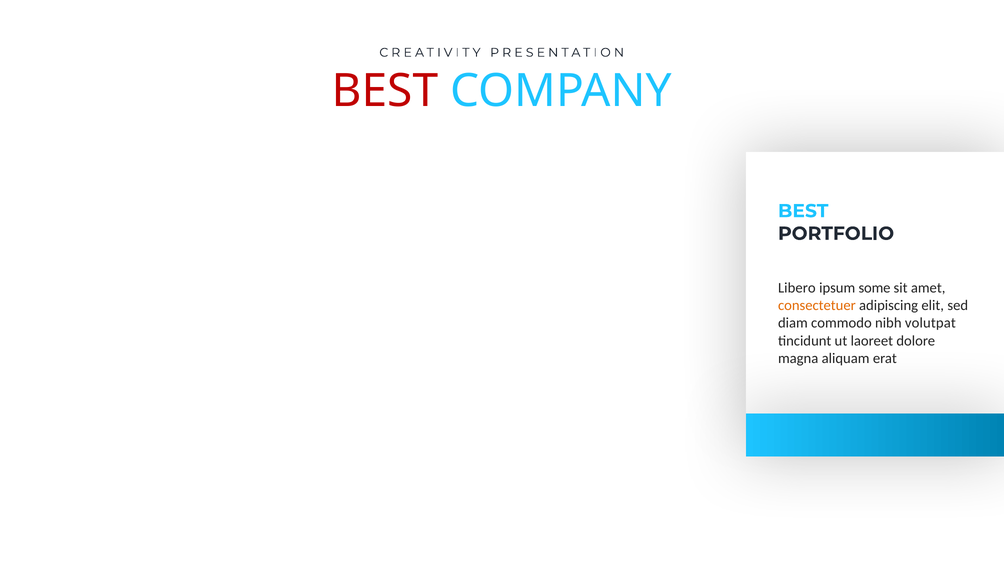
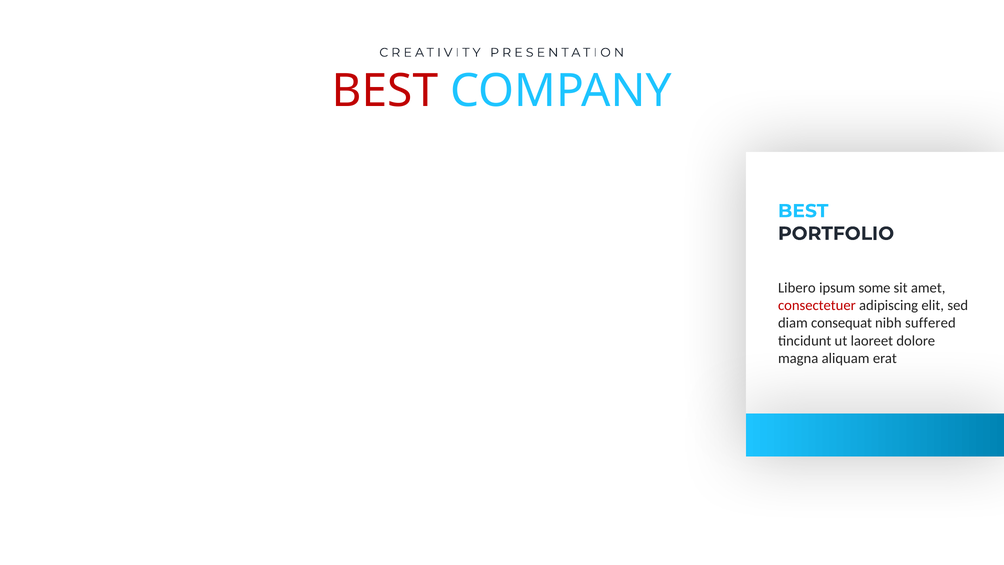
consectetuer colour: orange -> red
commodo: commodo -> consequat
volutpat: volutpat -> suffered
